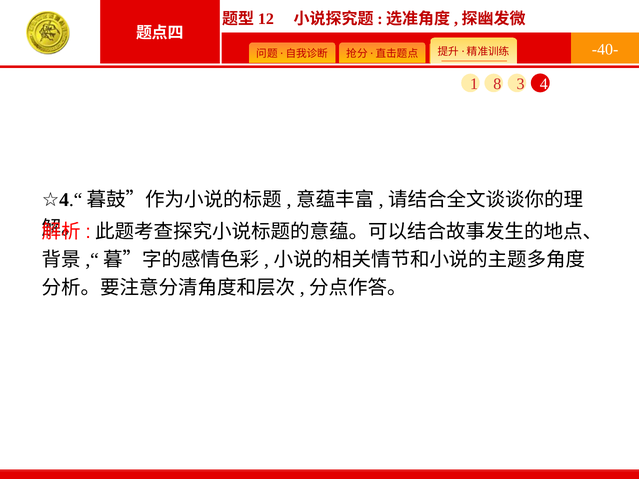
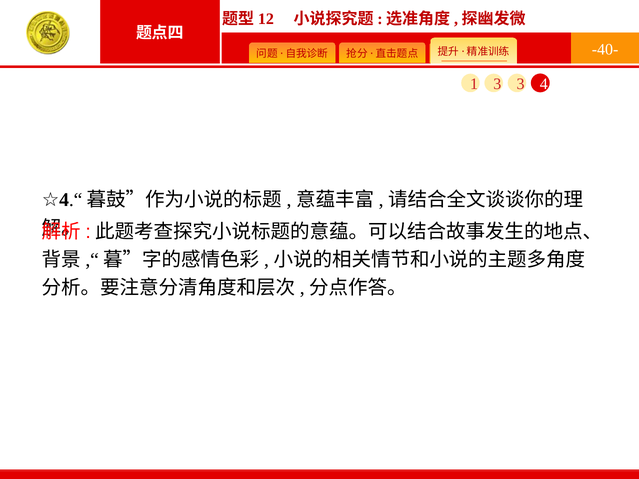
1 8: 8 -> 3
